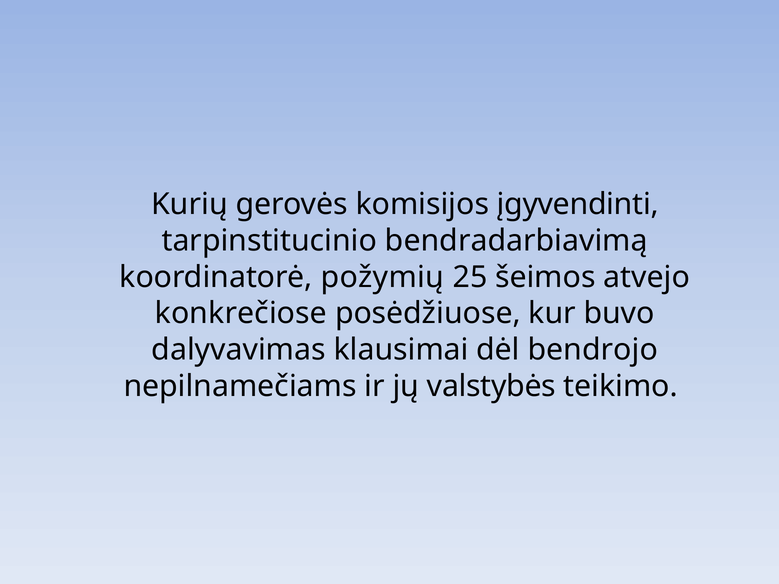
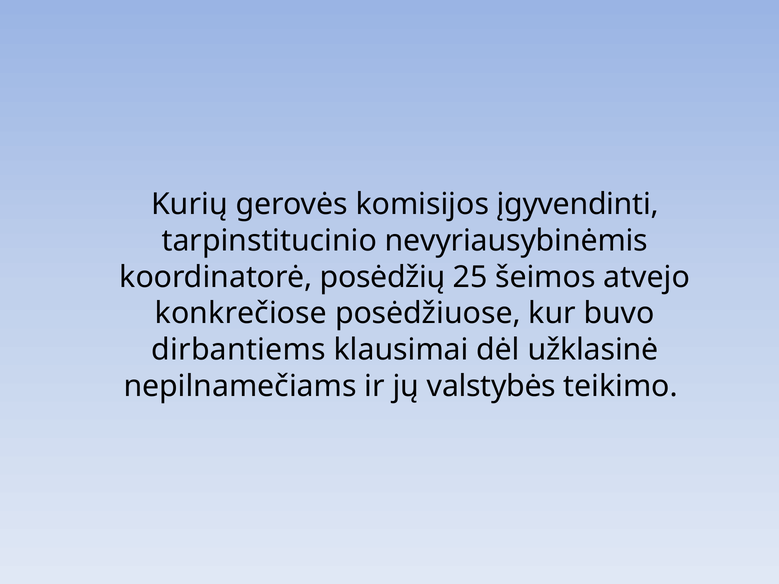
bendradarbiavimą: bendradarbiavimą -> nevyriausybinėmis
požymių: požymių -> posėdžių
dalyvavimas: dalyvavimas -> dirbantiems
bendrojo: bendrojo -> užklasinė
